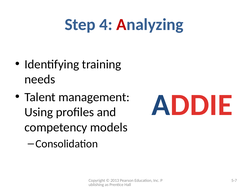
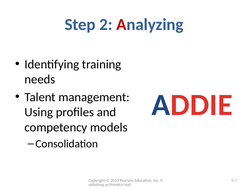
4: 4 -> 2
